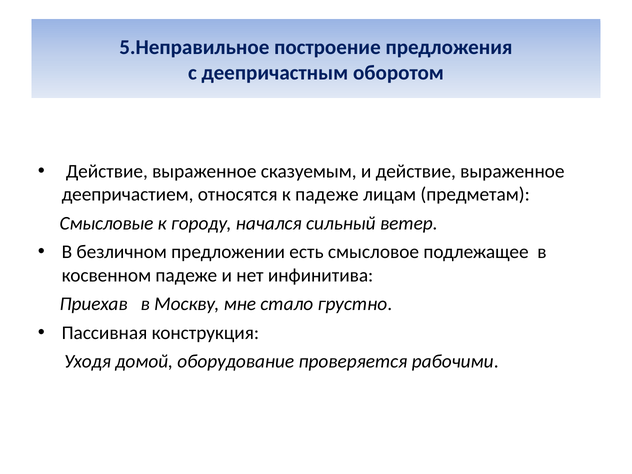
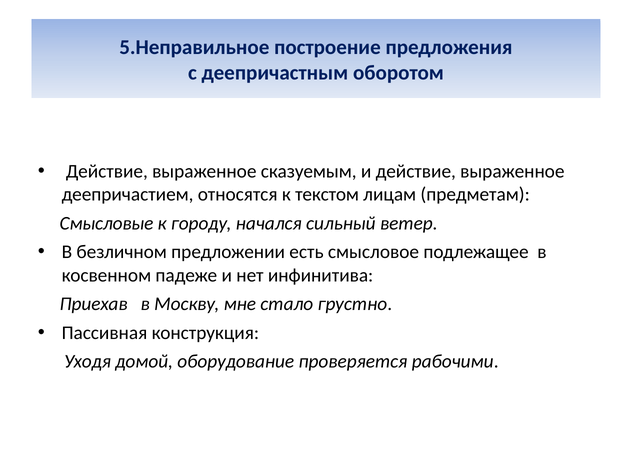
к падеже: падеже -> текстом
